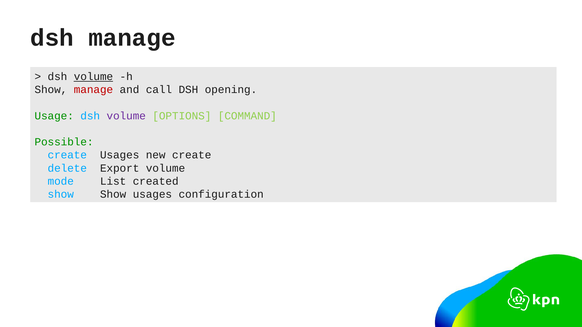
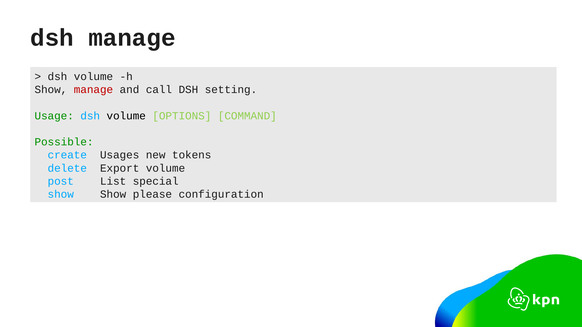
volume at (93, 77) underline: present -> none
opening: opening -> setting
volume at (126, 116) colour: purple -> black
new create: create -> tokens
mode: mode -> post
created: created -> special
Show usages: usages -> please
